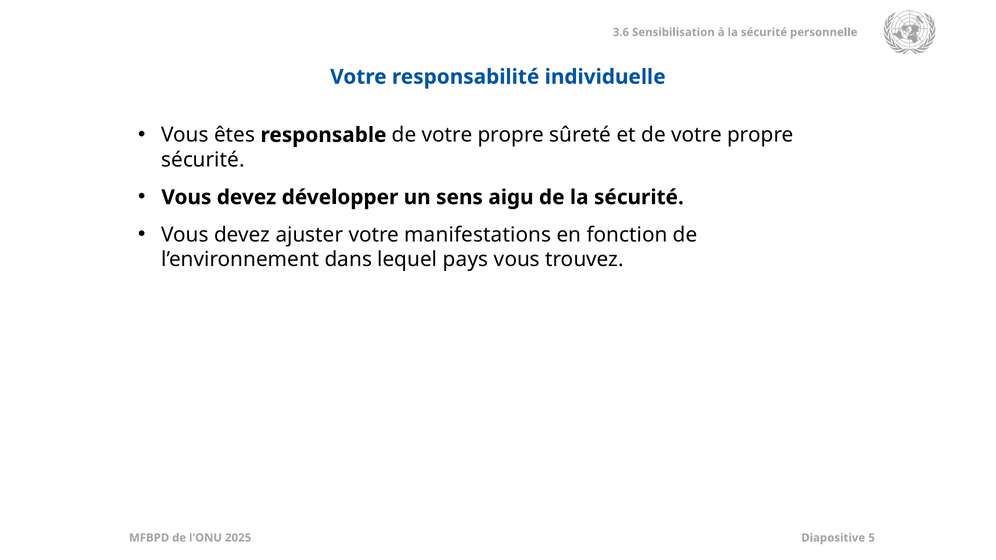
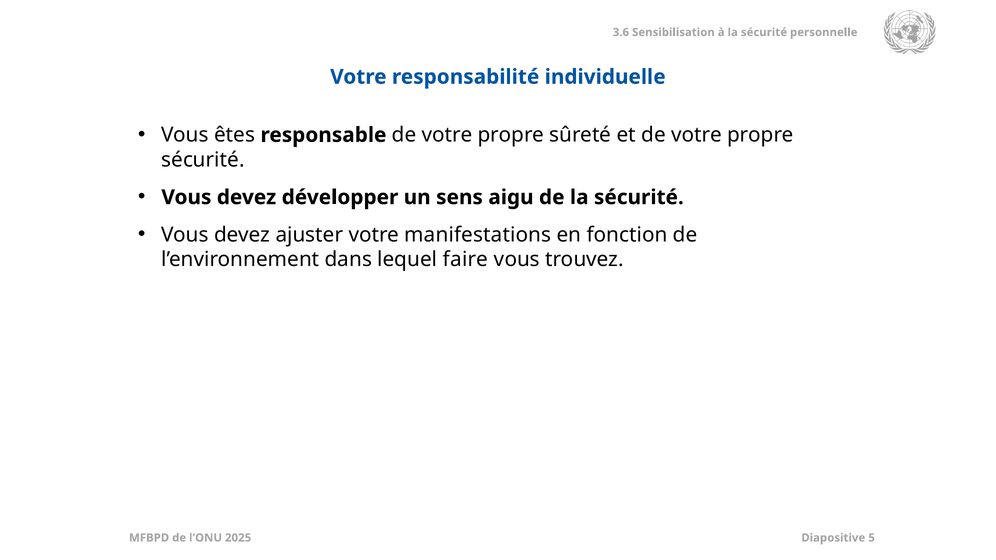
pays: pays -> faire
